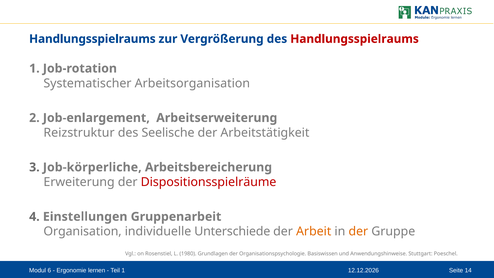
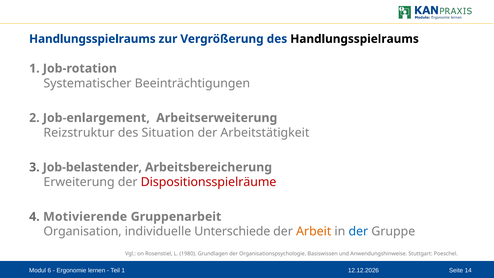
Handlungsspielraums at (355, 39) colour: red -> black
Arbeitsorganisation: Arbeitsorganisation -> Beeinträchtigungen
Seelische: Seelische -> Situation
Job-körperliche: Job-körperliche -> Job-belastender
Einstellungen: Einstellungen -> Motivierende
der at (358, 231) colour: orange -> blue
